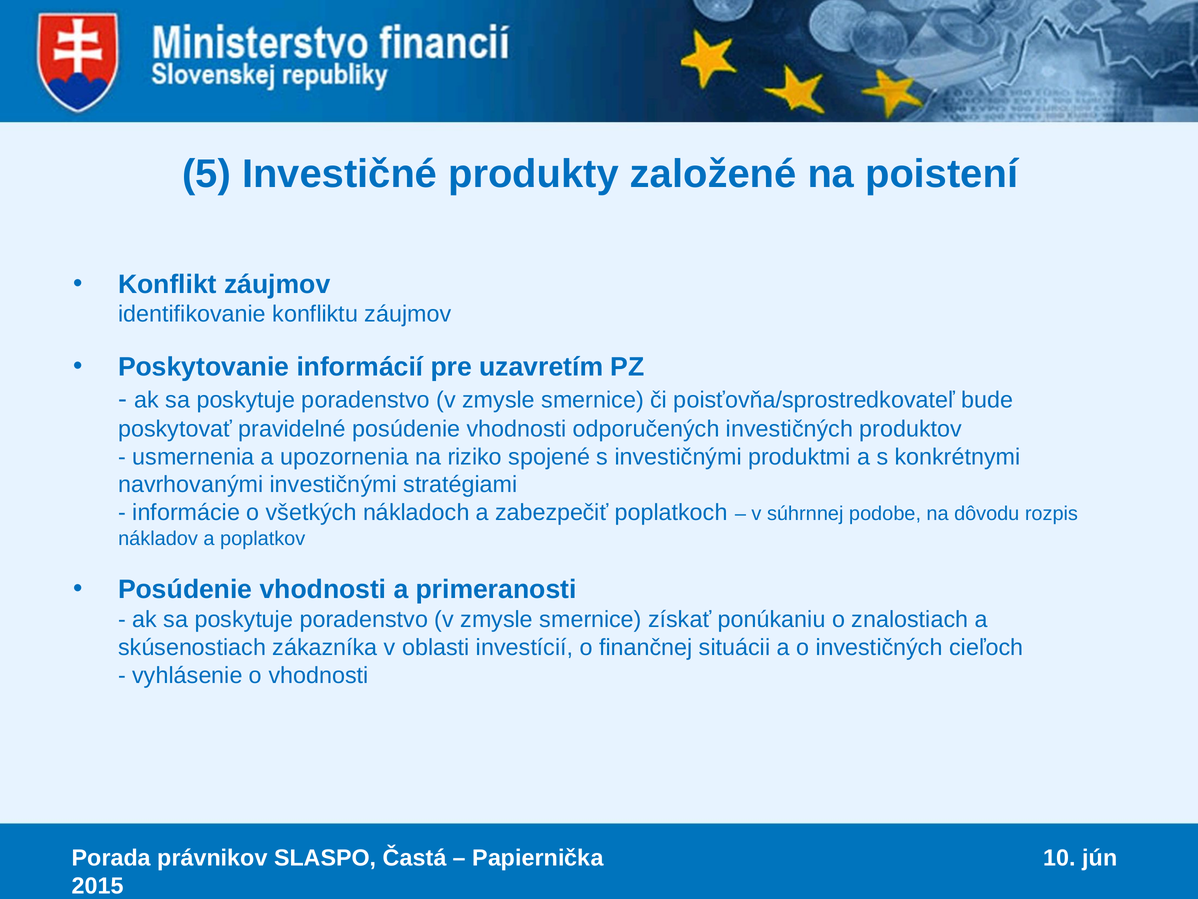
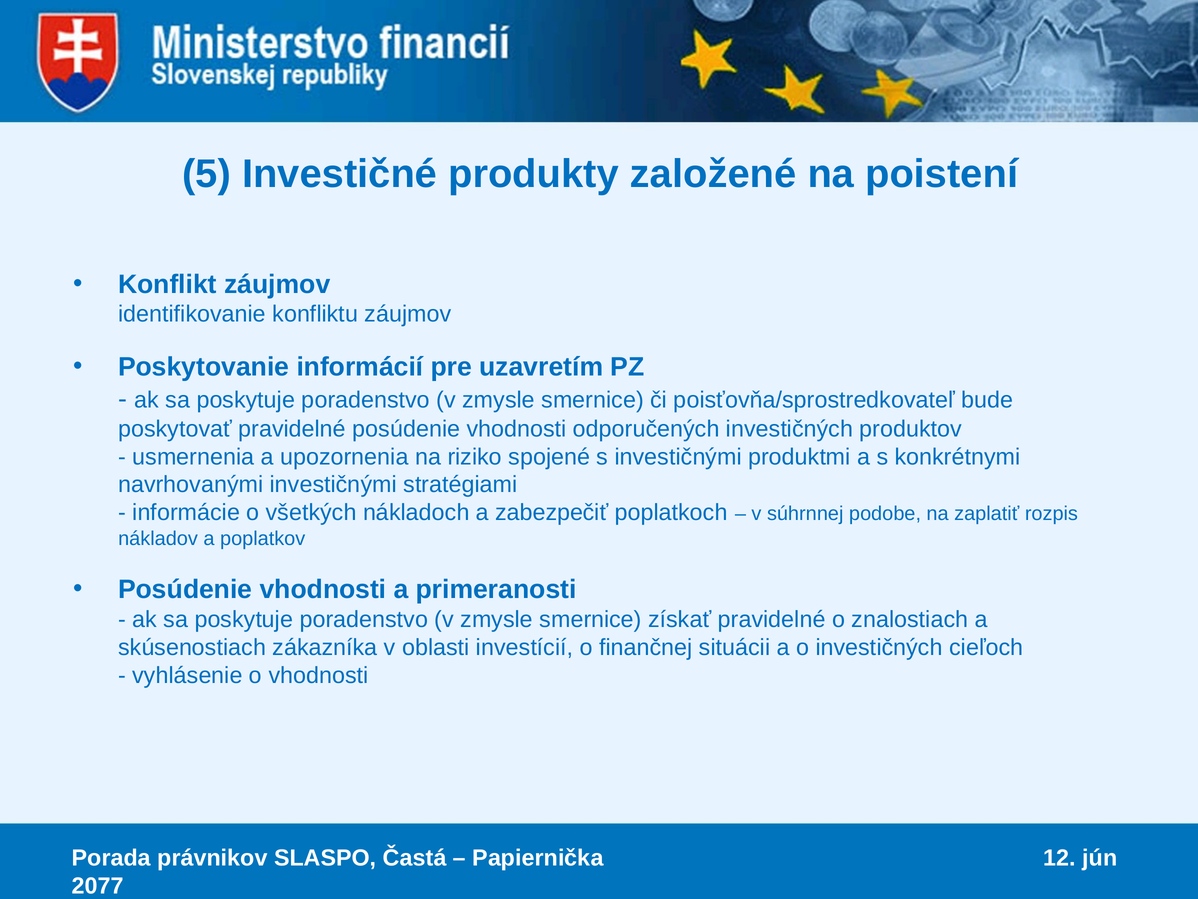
dôvodu: dôvodu -> zaplatiť
získať ponúkaniu: ponúkaniu -> pravidelné
10: 10 -> 12
2015: 2015 -> 2077
